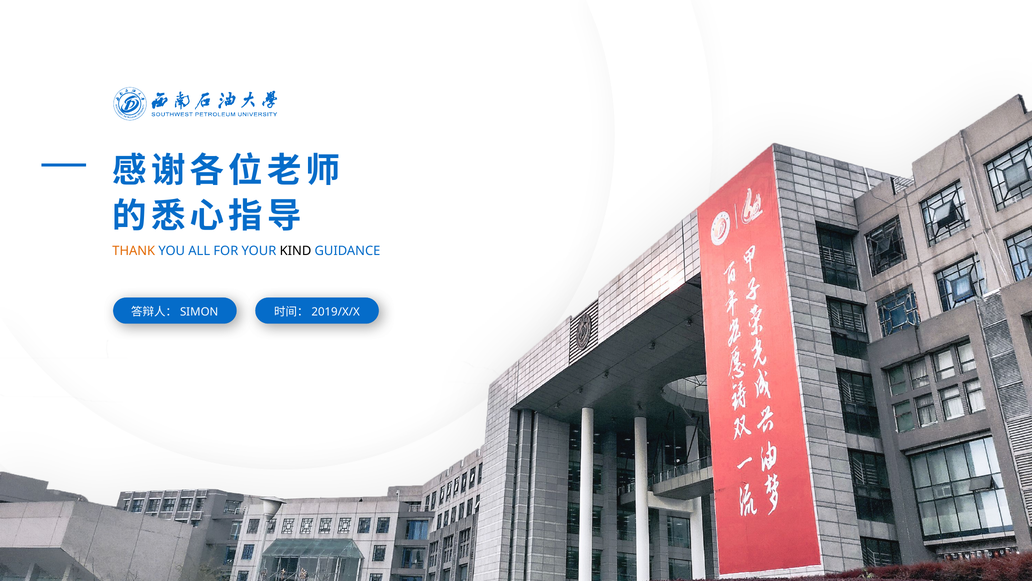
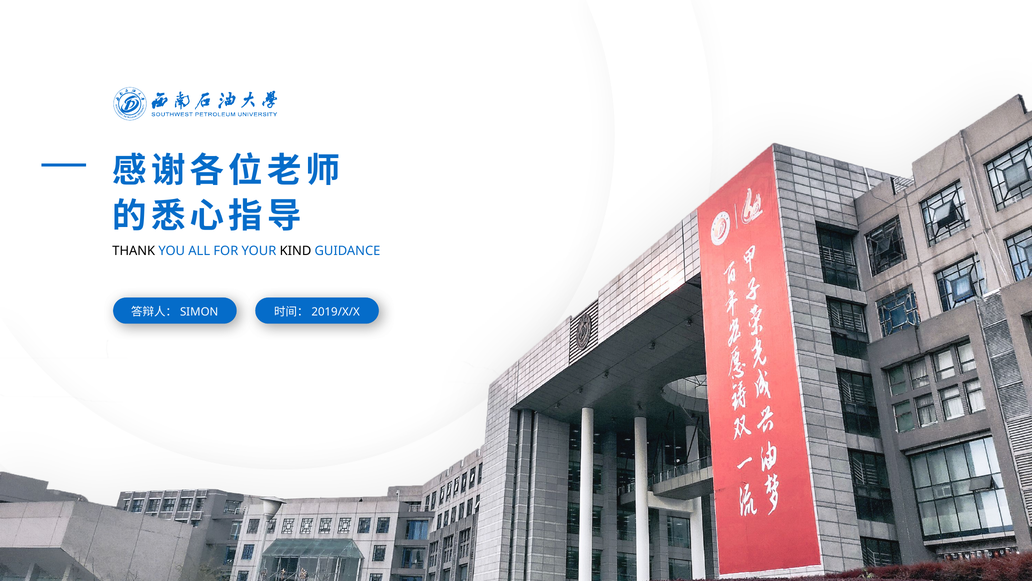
THANK colour: orange -> black
